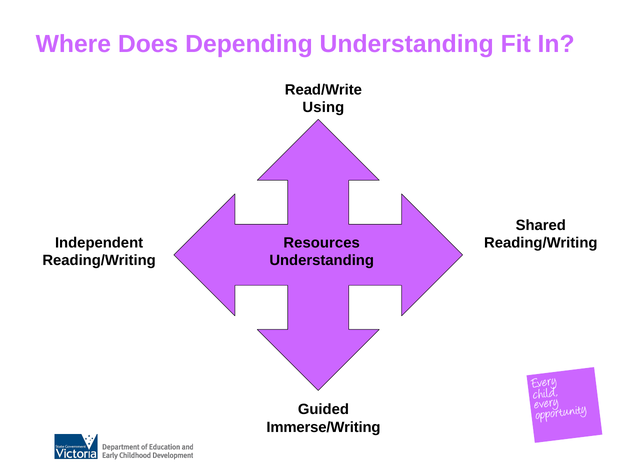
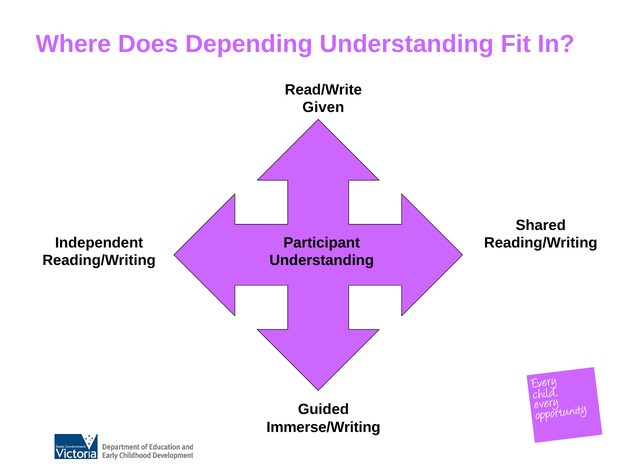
Using: Using -> Given
Resources: Resources -> Participant
